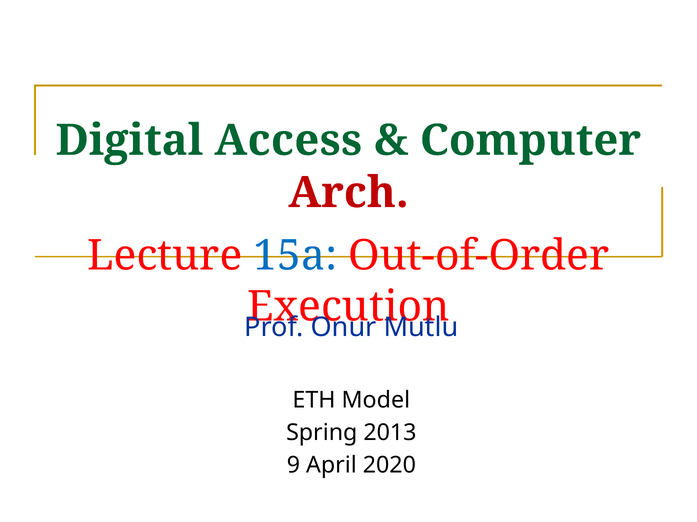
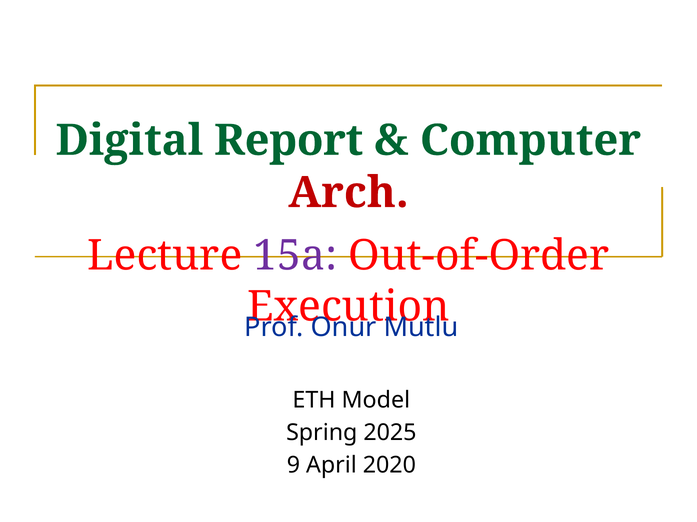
Access: Access -> Report
15a colour: blue -> purple
2013: 2013 -> 2025
